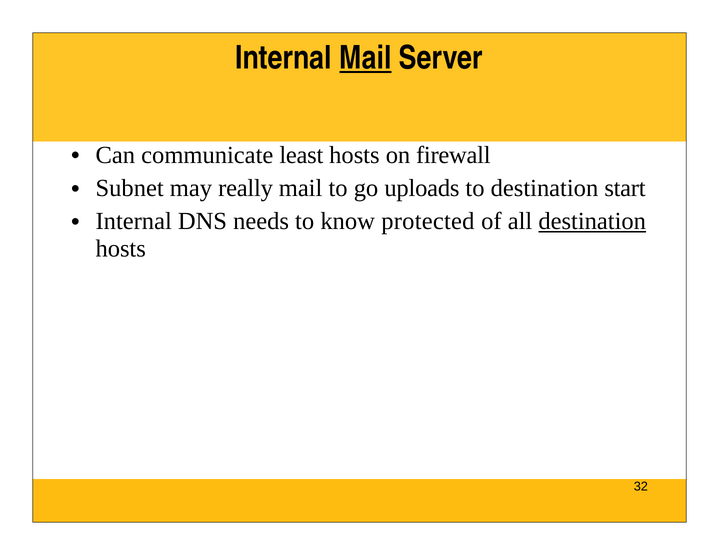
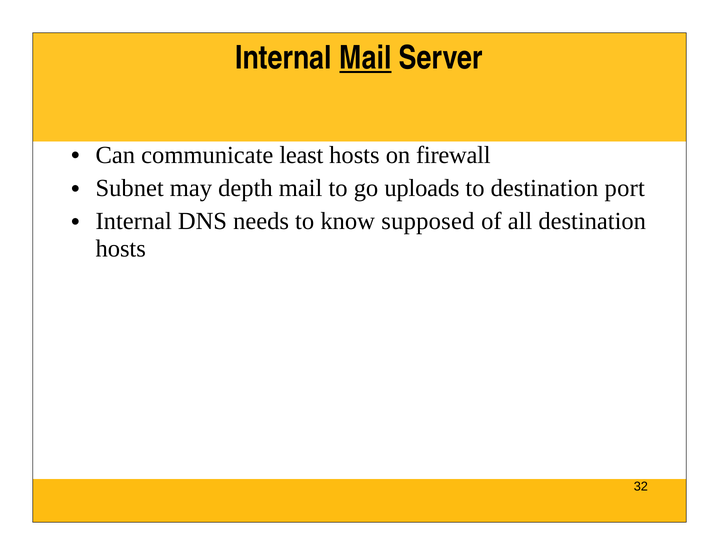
really: really -> depth
start: start -> port
protected: protected -> supposed
destination at (592, 222) underline: present -> none
